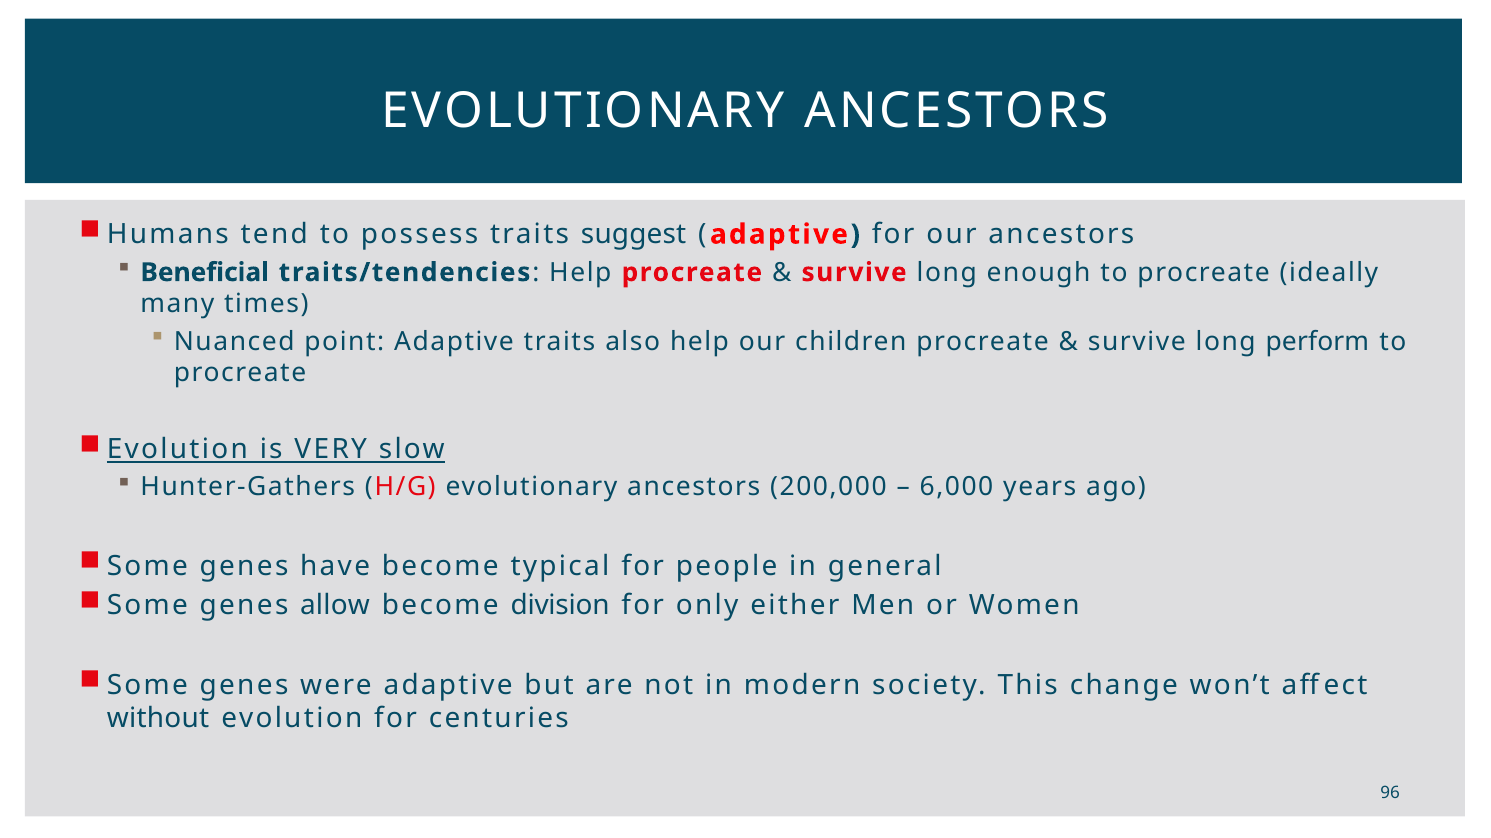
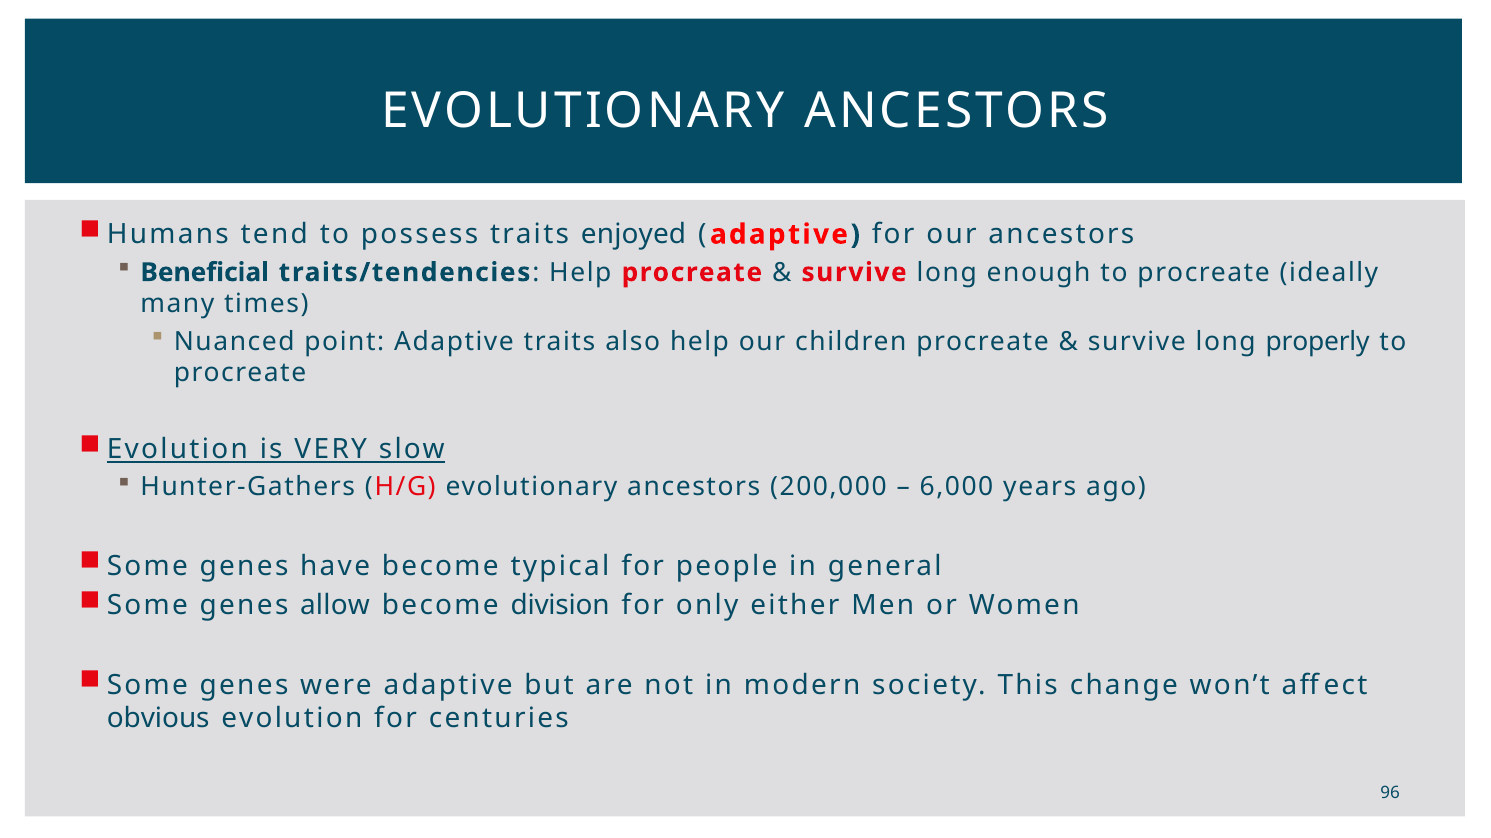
suggest: suggest -> enjoyed
perform: perform -> properly
without: without -> obvious
